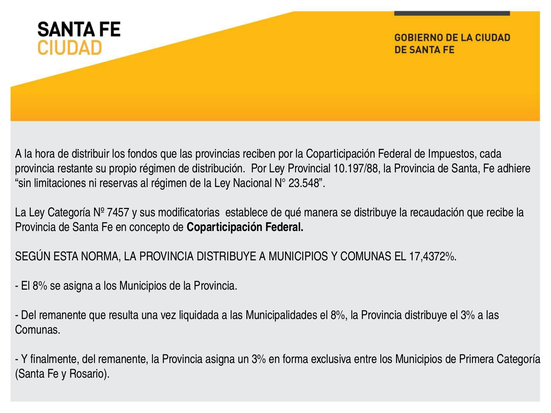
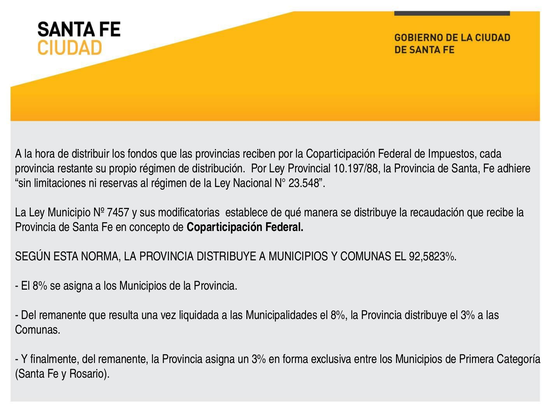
Ley Categoría: Categoría -> Municipio
17,4372%: 17,4372% -> 92,5823%
